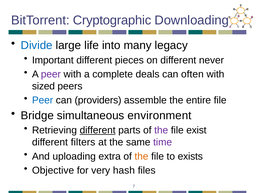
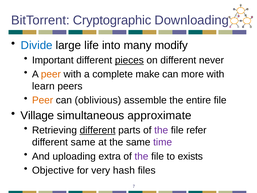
legacy: legacy -> modify
pieces underline: none -> present
peer at (51, 74) colour: purple -> orange
deals: deals -> make
often: often -> more
sized: sized -> learn
Peer at (43, 100) colour: blue -> orange
providers: providers -> oblivious
Bridge: Bridge -> Village
environment: environment -> approximate
exist: exist -> refer
different filters: filters -> same
the at (141, 156) colour: orange -> purple
